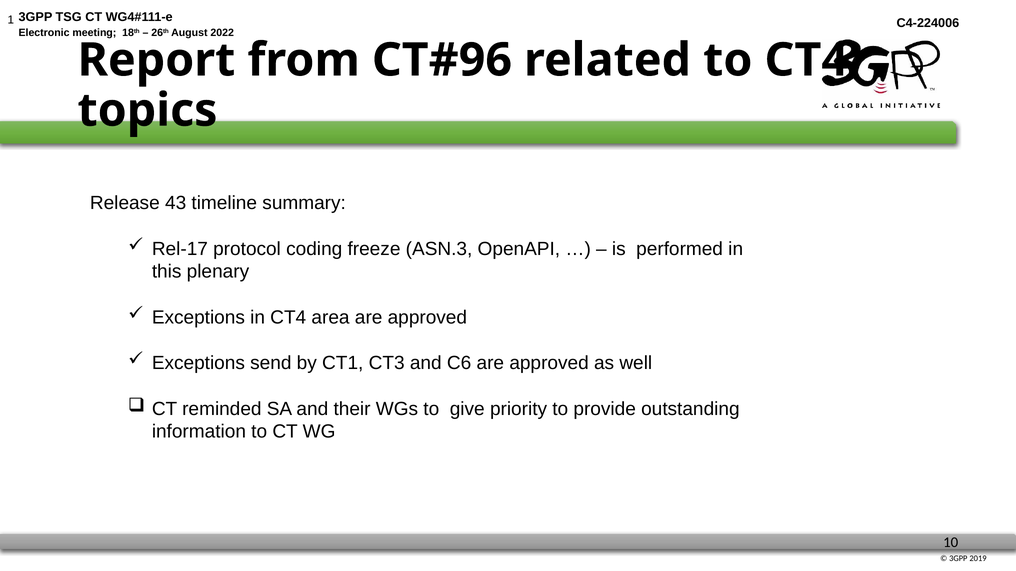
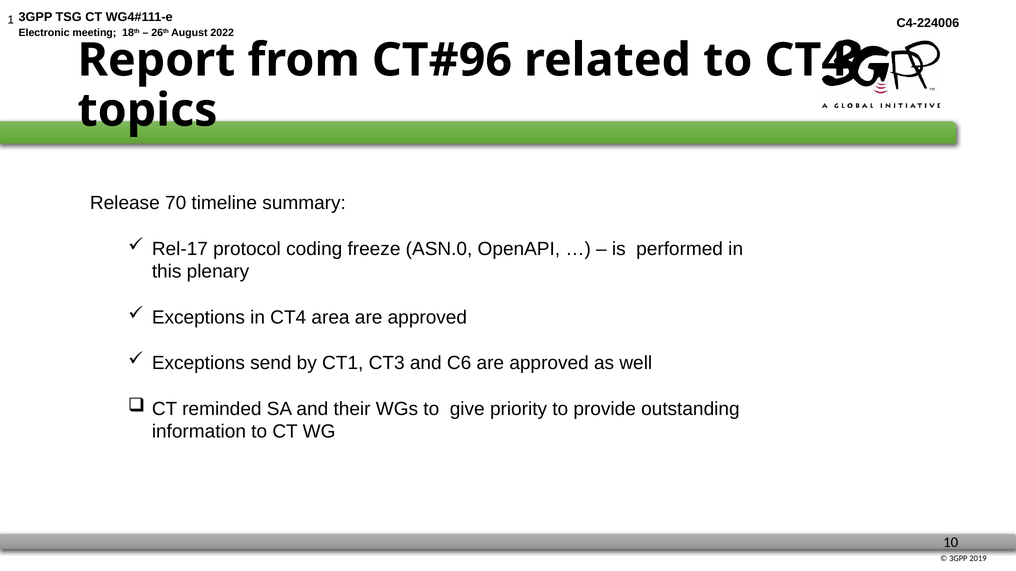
43: 43 -> 70
ASN.3: ASN.3 -> ASN.0
